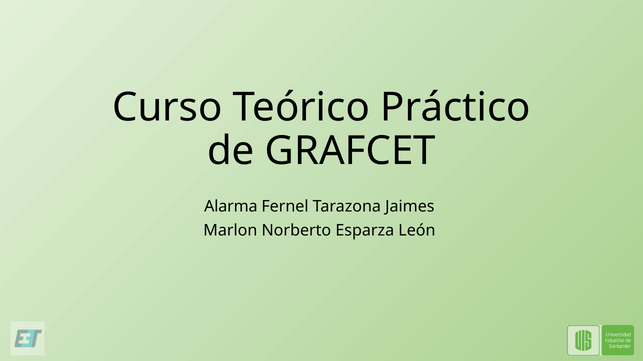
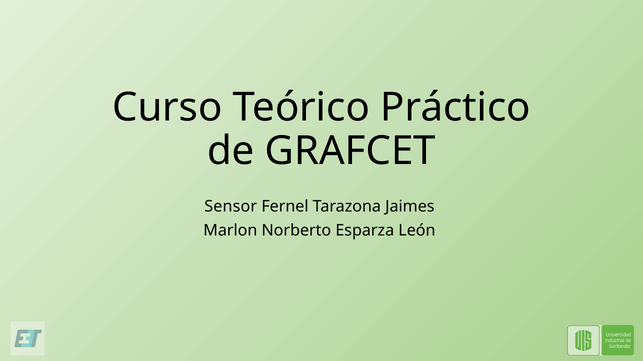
Alarma: Alarma -> Sensor
